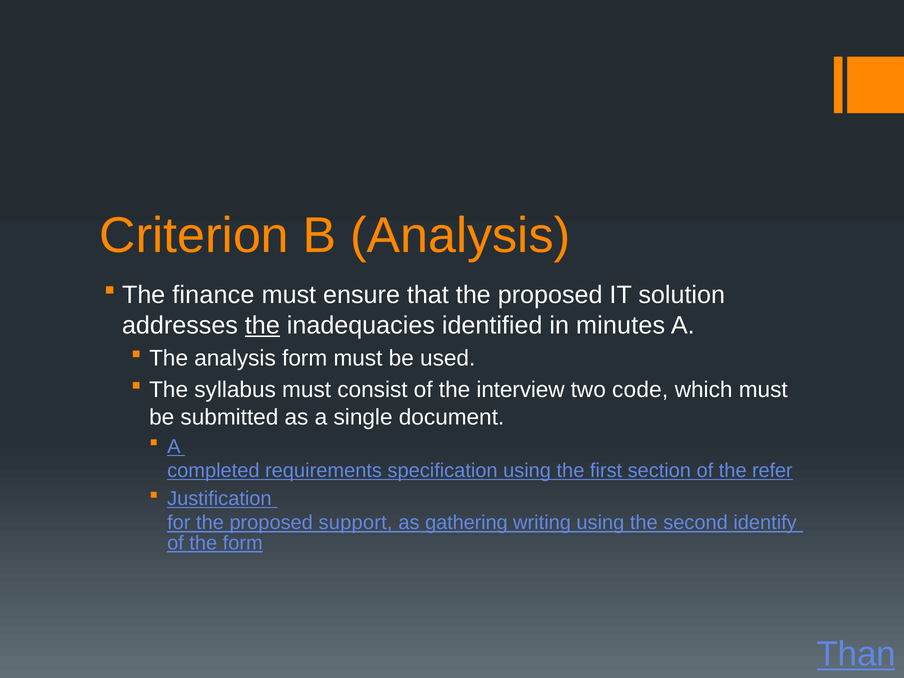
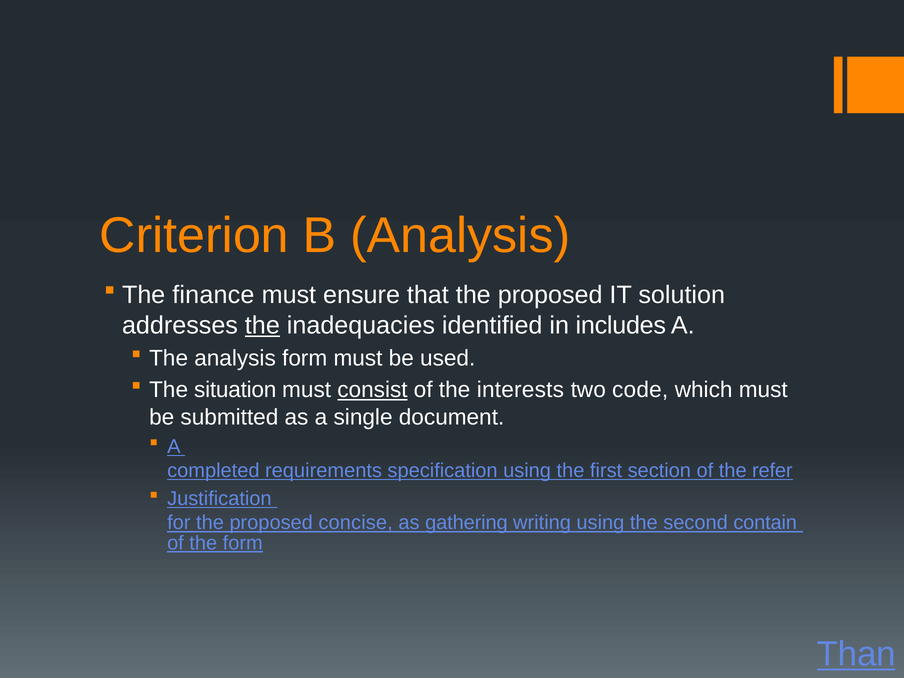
minutes: minutes -> includes
syllabus: syllabus -> situation
consist underline: none -> present
interview: interview -> interests
support: support -> concise
identify: identify -> contain
